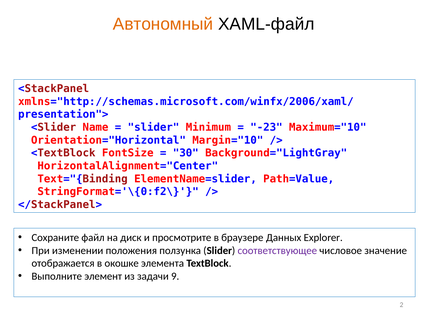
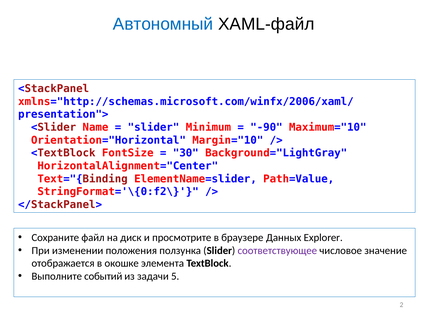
Автономный colour: orange -> blue
-23: -23 -> -90
элемент: элемент -> событий
9: 9 -> 5
